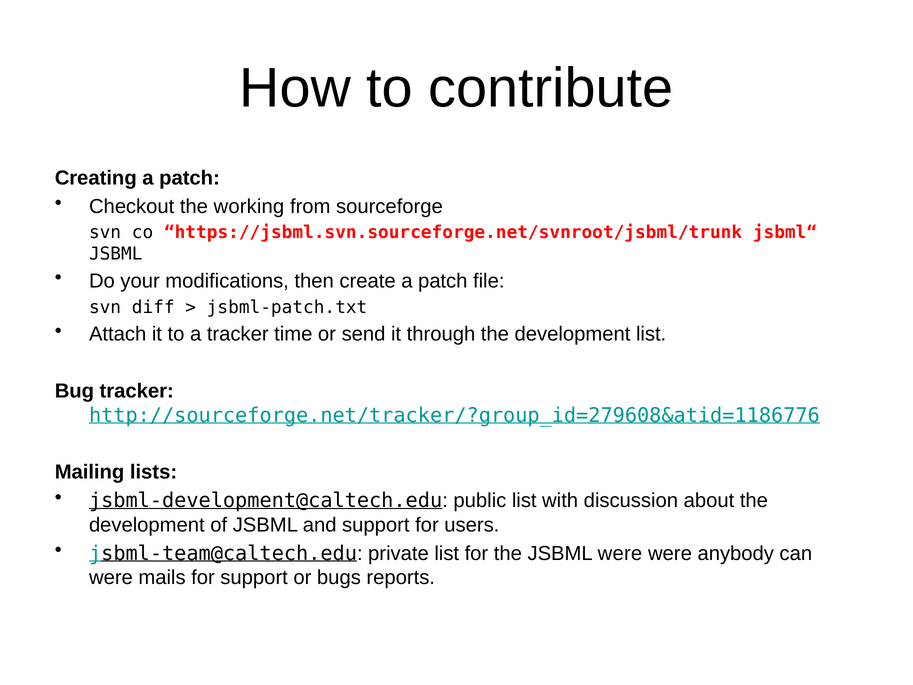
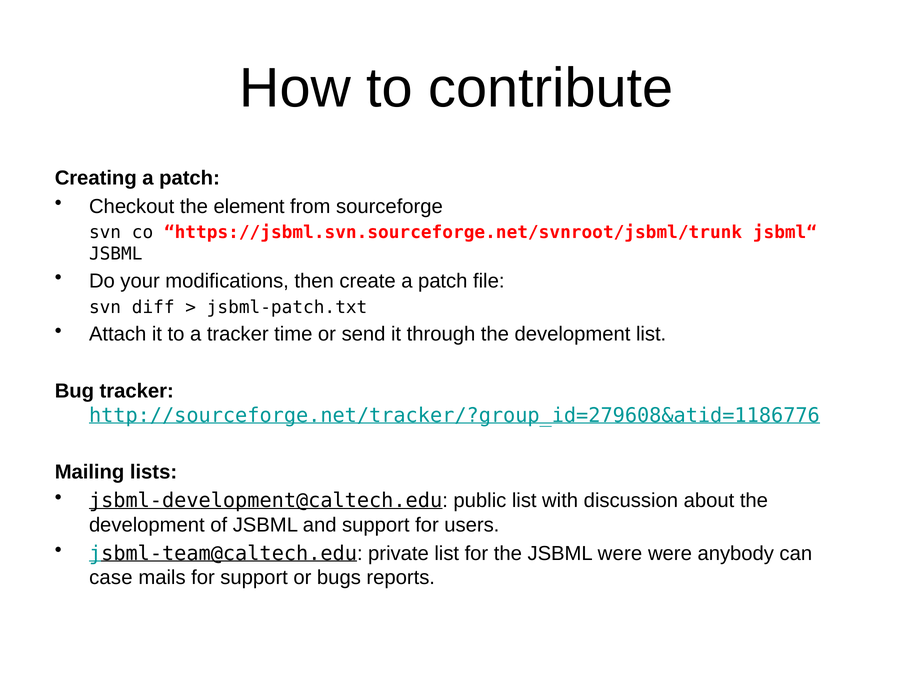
working: working -> element
were at (111, 578): were -> case
